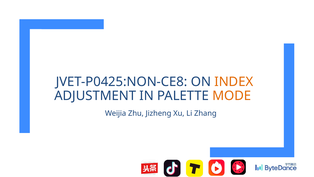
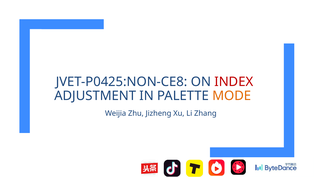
INDEX colour: orange -> red
